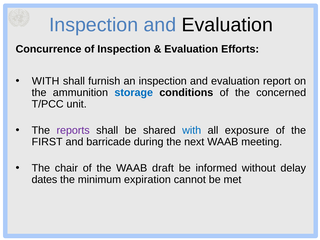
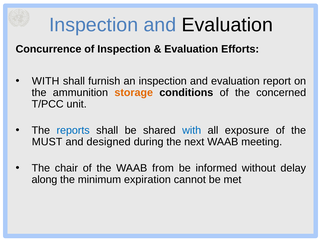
storage colour: blue -> orange
reports colour: purple -> blue
FIRST: FIRST -> MUST
barricade: barricade -> designed
draft: draft -> from
dates: dates -> along
